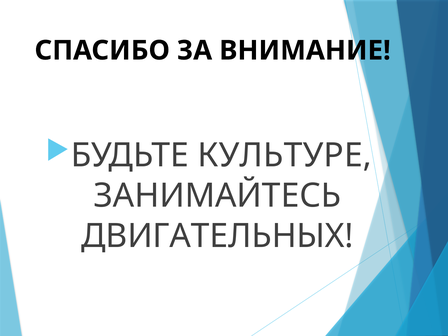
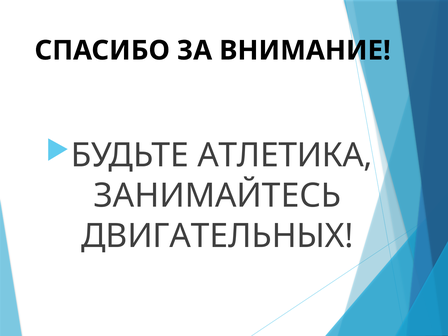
КУЛЬТУРЕ: КУЛЬТУРЕ -> АТЛЕТИКА
